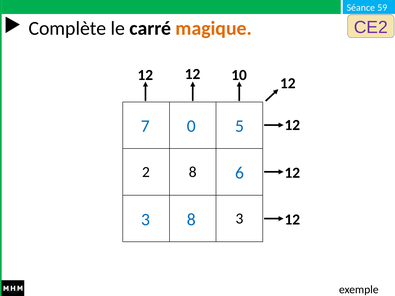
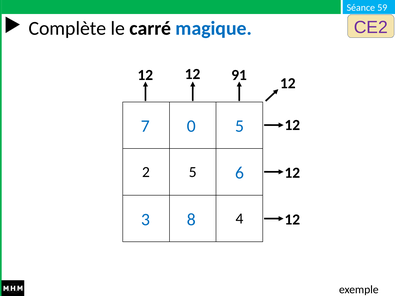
magique colour: orange -> blue
10: 10 -> 91
2 8: 8 -> 5
3 at (239, 219): 3 -> 4
